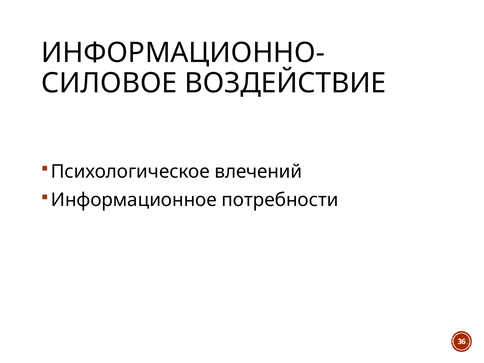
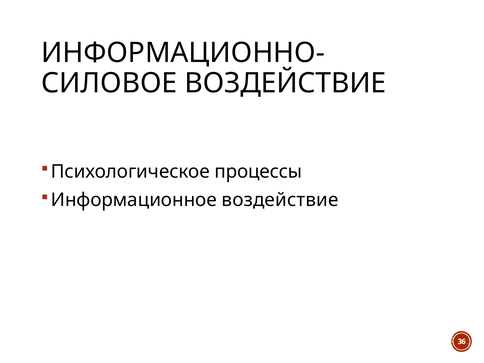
влечений: влечений -> процессы
Информационное потребности: потребности -> воздействие
